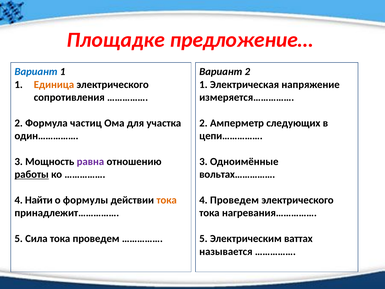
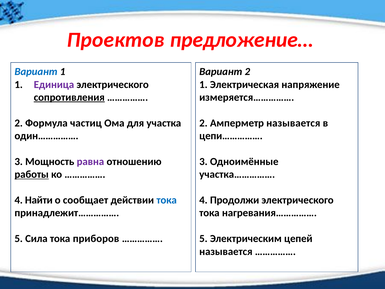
Площадке: Площадке -> Проектов
Единица colour: orange -> purple
сопротивления underline: none -> present
Амперметр следующих: следующих -> называется
вольтах……………: вольтах…………… -> участка……………
формулы: формулы -> сообщает
тока at (167, 200) colour: orange -> blue
4 Проведем: Проведем -> Продолжи
тока проведем: проведем -> приборов
ваттах: ваттах -> цепей
